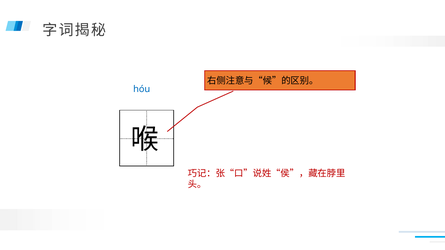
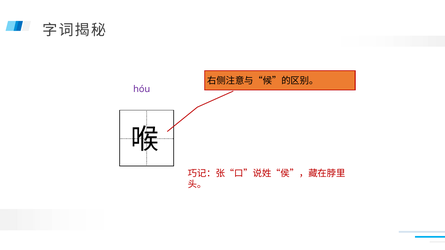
hóu colour: blue -> purple
